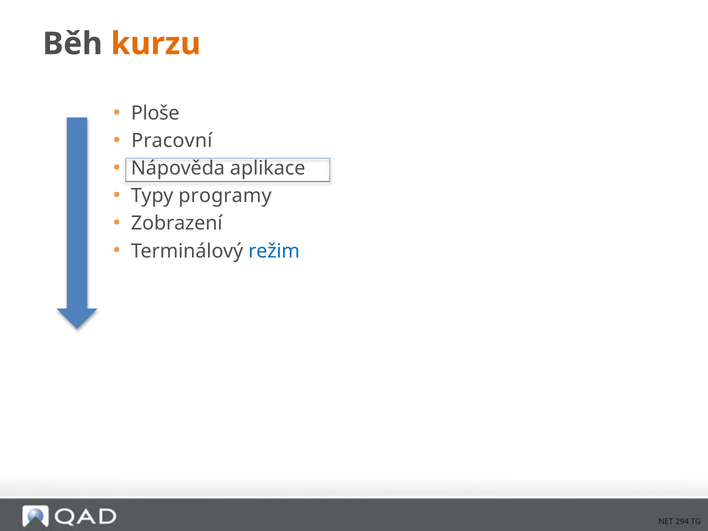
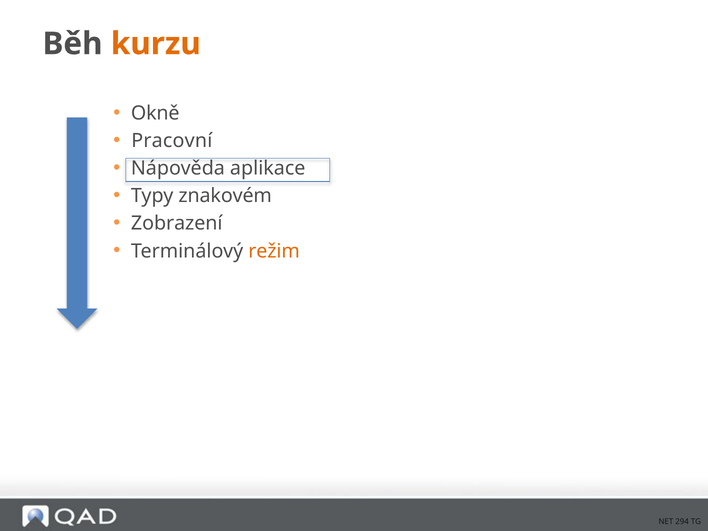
Ploše: Ploše -> Okně
programy: programy -> znakovém
režim colour: blue -> orange
